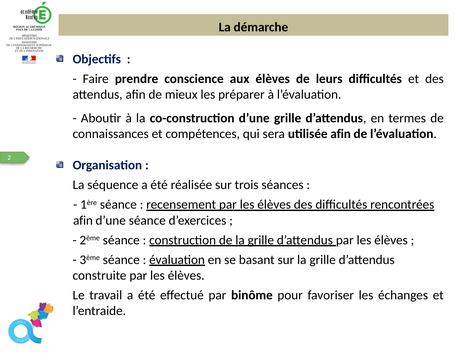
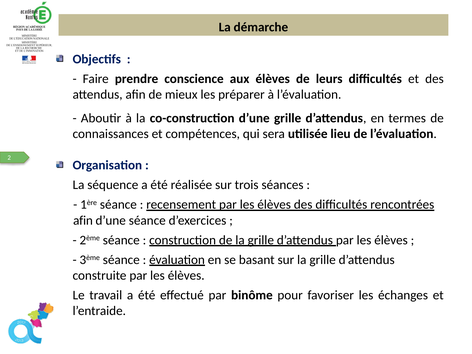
utilisée afin: afin -> lieu
